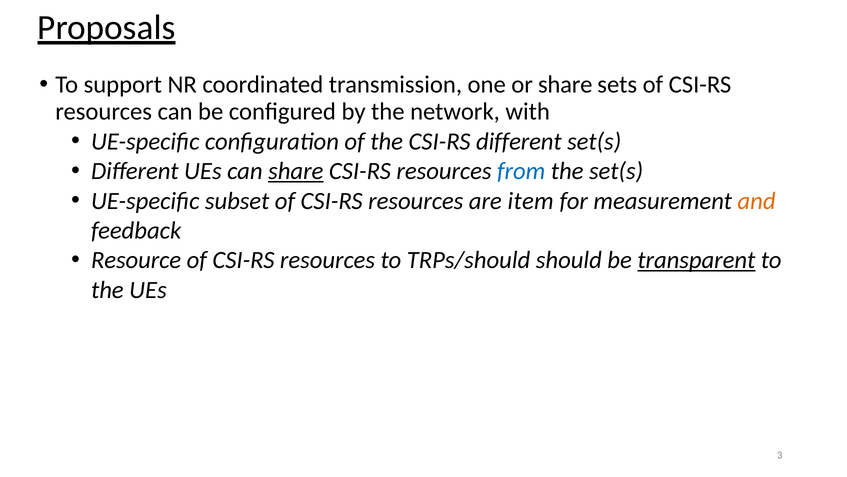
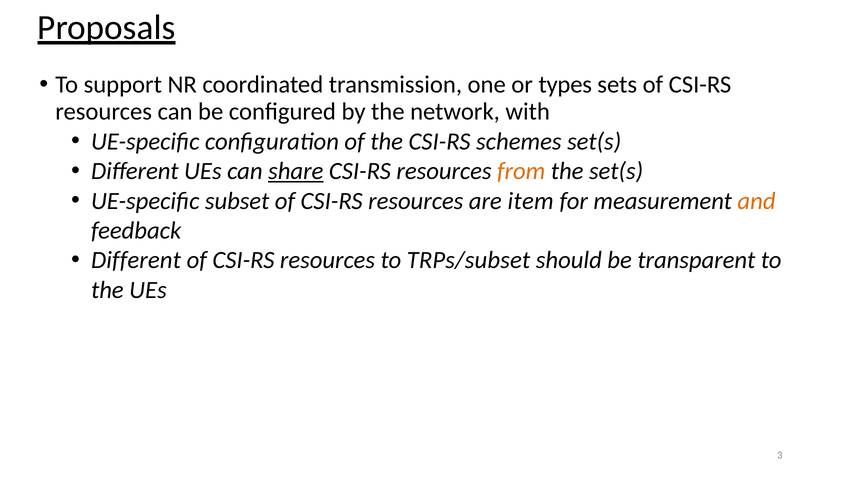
or share: share -> types
CSI-RS different: different -> schemes
from colour: blue -> orange
Resource at (136, 260): Resource -> Different
TRPs/should: TRPs/should -> TRPs/subset
transparent underline: present -> none
